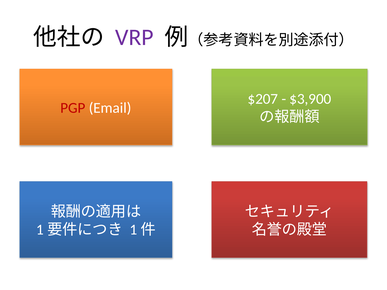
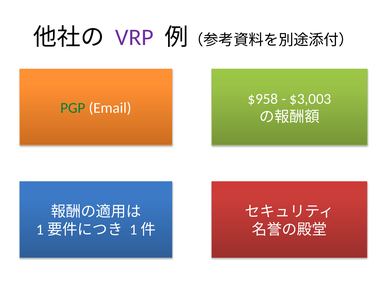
$207: $207 -> $958
$3,900: $3,900 -> $3,003
PGP colour: red -> green
